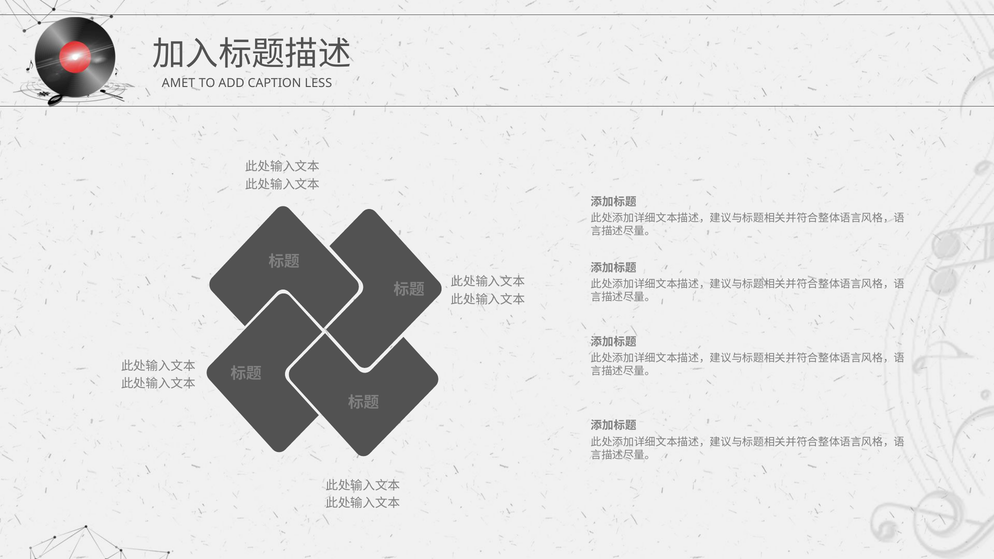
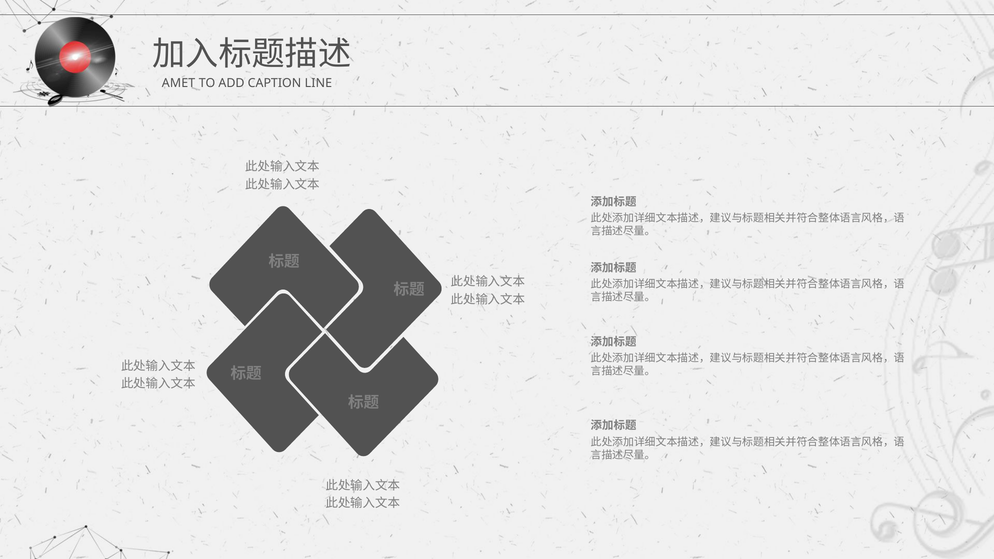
LESS: LESS -> LINE
